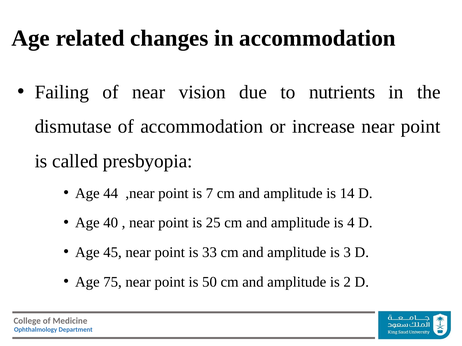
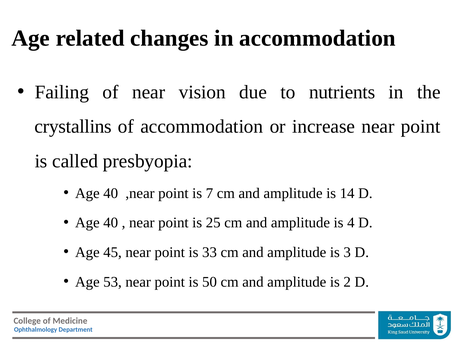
dismutase: dismutase -> crystallins
44 at (111, 193): 44 -> 40
75: 75 -> 53
